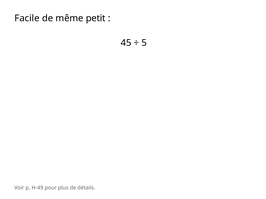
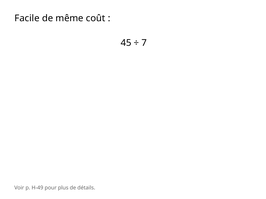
petit: petit -> coût
5: 5 -> 7
